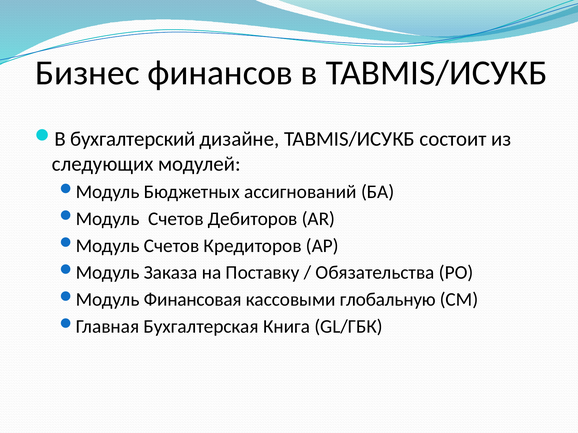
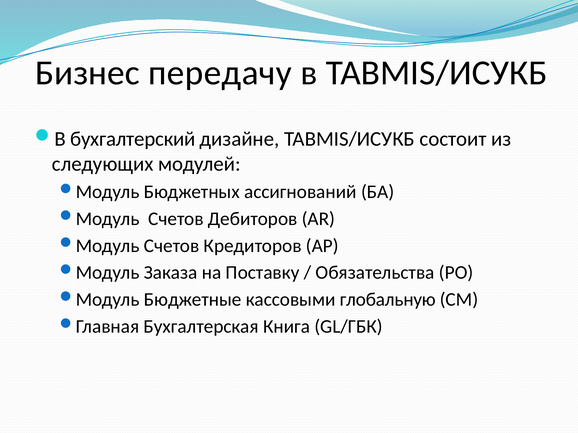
финансов: финансов -> передачу
Финансовая: Финансовая -> Бюджетные
